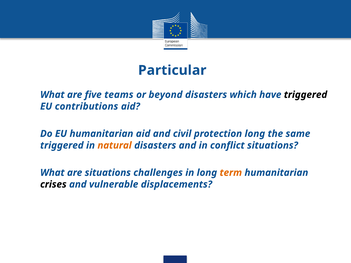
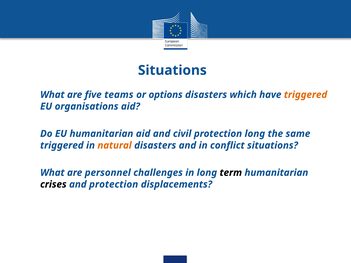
Particular at (172, 70): Particular -> Situations
beyond: beyond -> options
triggered at (306, 95) colour: black -> orange
contributions: contributions -> organisations
are situations: situations -> personnel
term colour: orange -> black
and vulnerable: vulnerable -> protection
